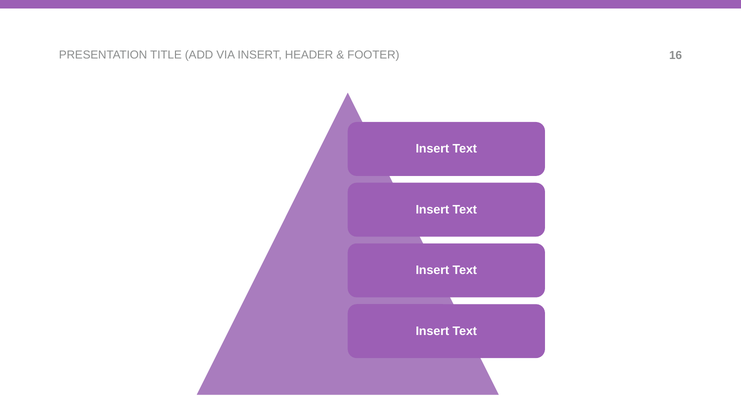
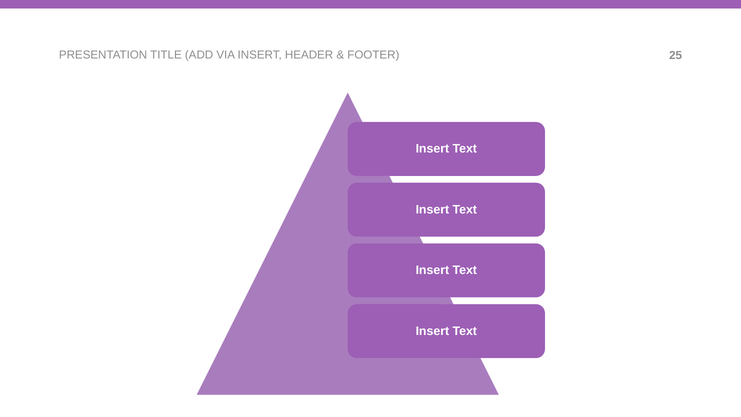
16: 16 -> 25
